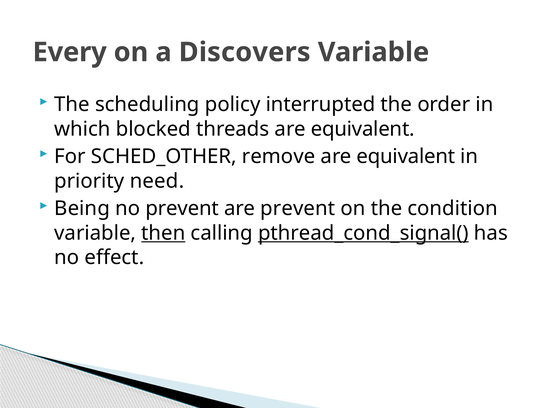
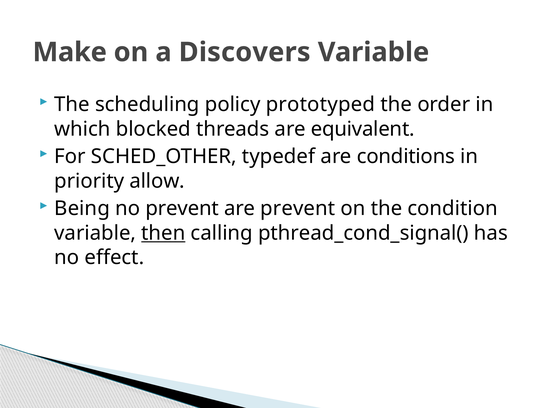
Every: Every -> Make
interrupted: interrupted -> prototyped
remove: remove -> typedef
equivalent at (406, 157): equivalent -> conditions
need: need -> allow
pthread_cond_signal( underline: present -> none
